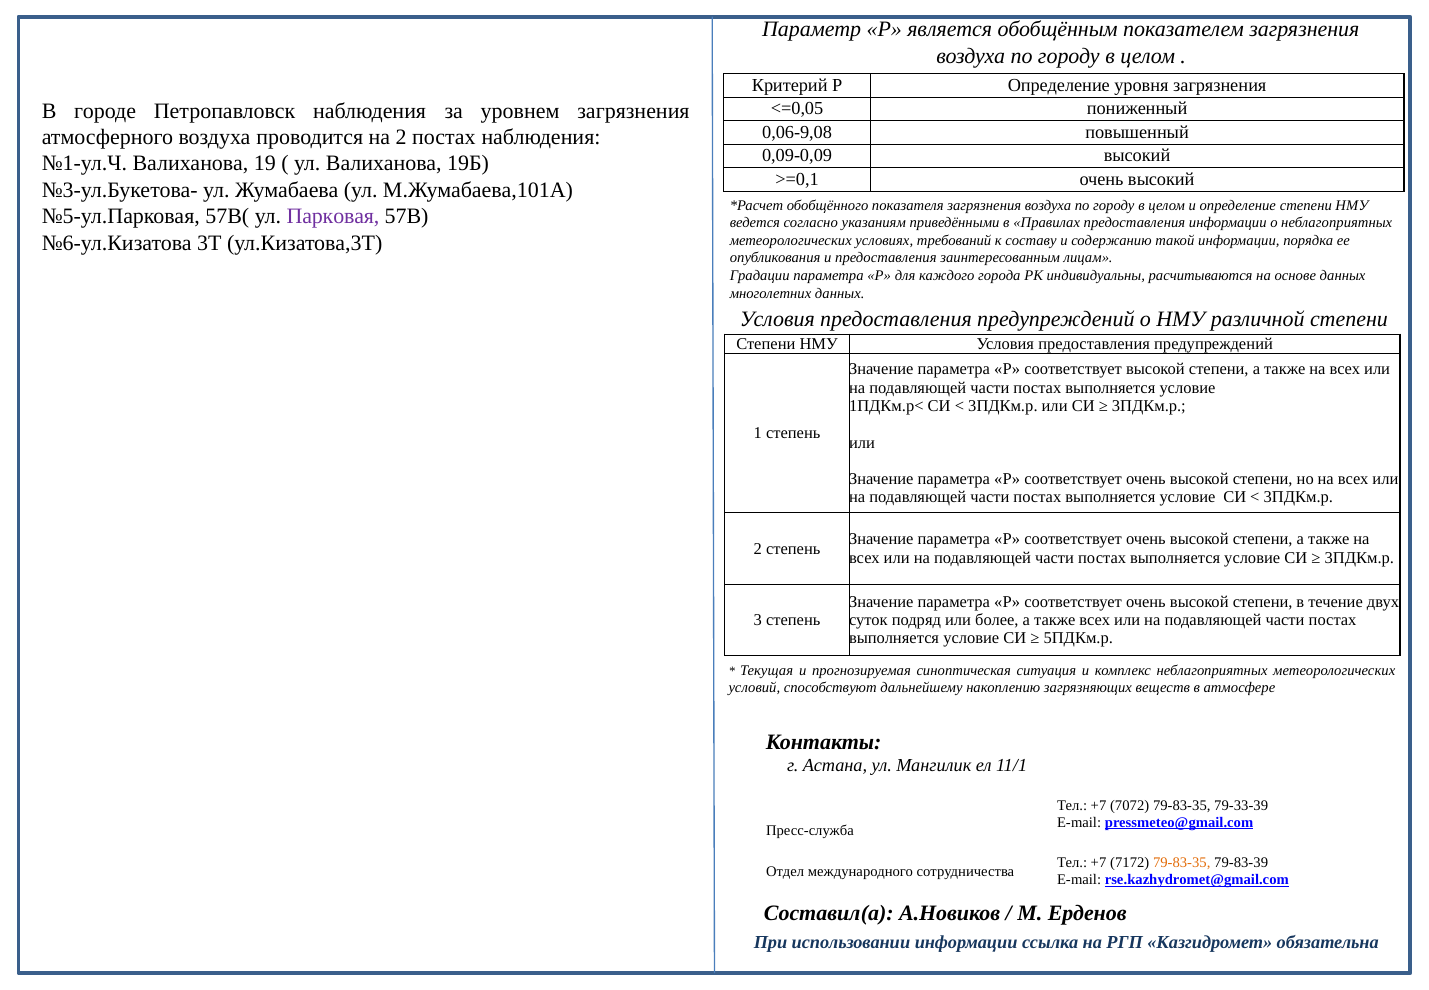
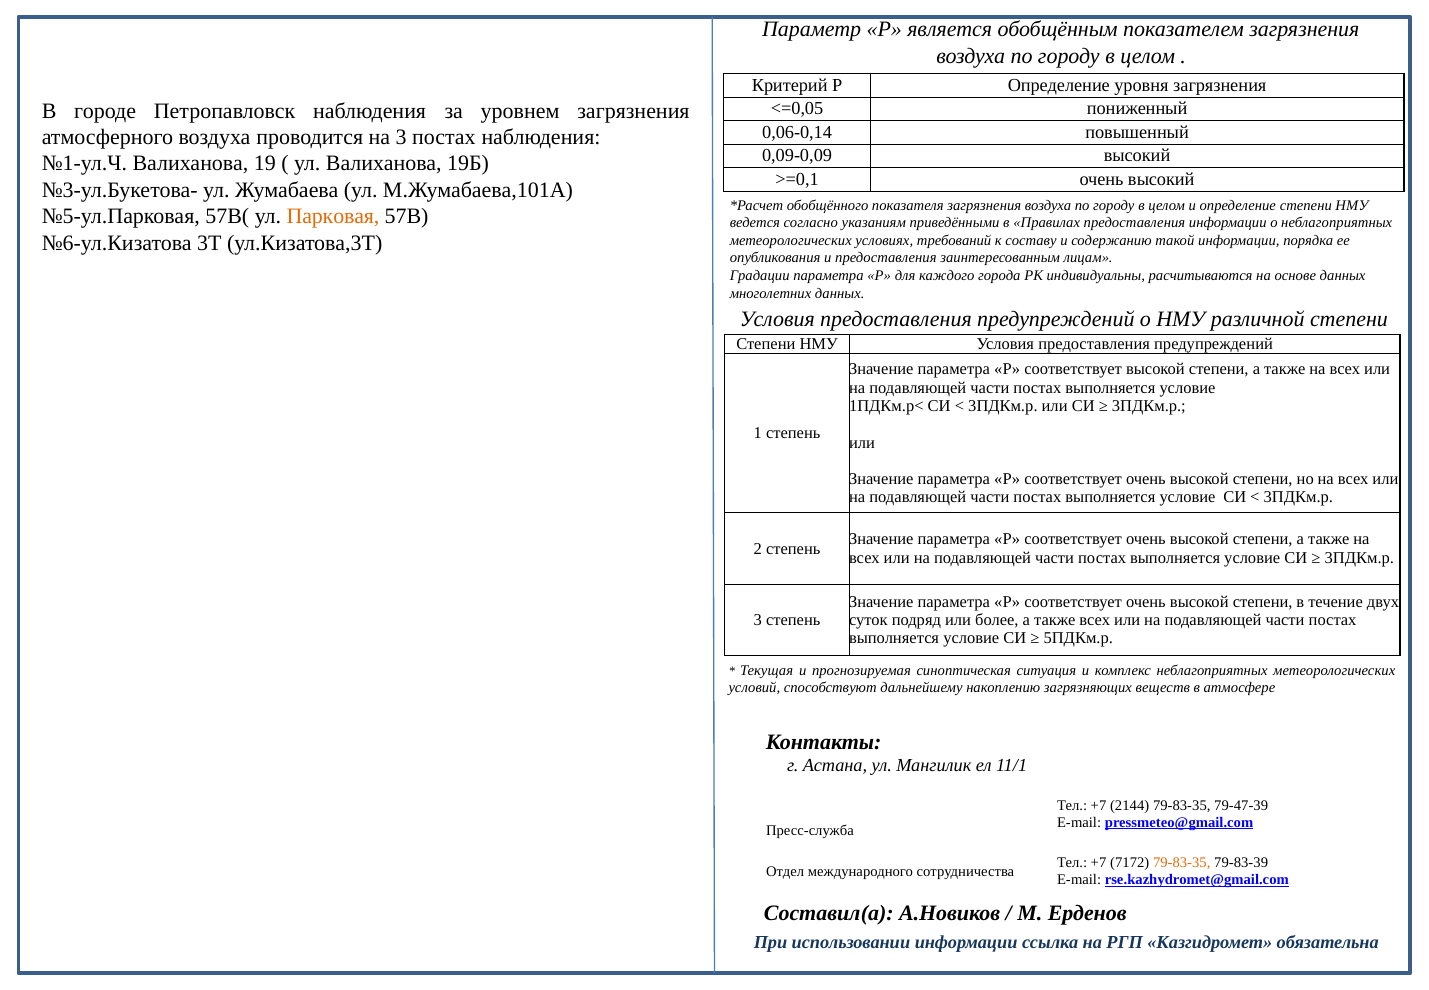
0,06-9,08: 0,06-9,08 -> 0,06-0,14
на 2: 2 -> 3
Парковая colour: purple -> orange
7072: 7072 -> 2144
79-33-39: 79-33-39 -> 79-47-39
